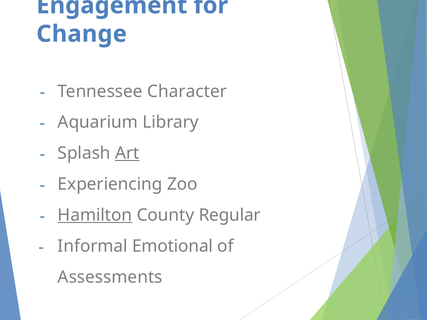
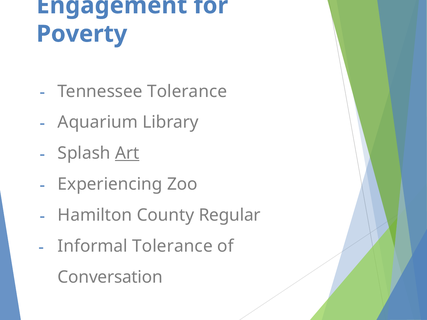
Change: Change -> Poverty
Tennessee Character: Character -> Tolerance
Hamilton underline: present -> none
Informal Emotional: Emotional -> Tolerance
Assessments: Assessments -> Conversation
